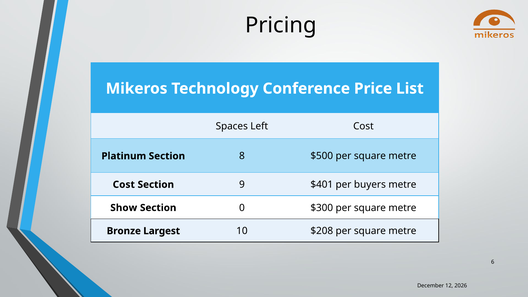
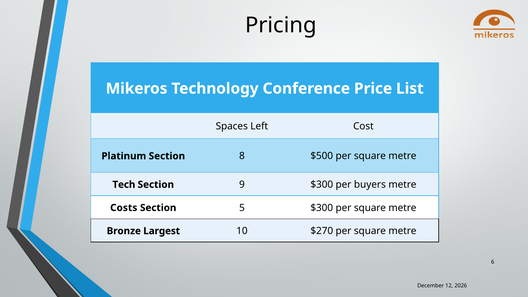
Cost at (124, 185): Cost -> Tech
9 $401: $401 -> $300
Show: Show -> Costs
0: 0 -> 5
$208: $208 -> $270
